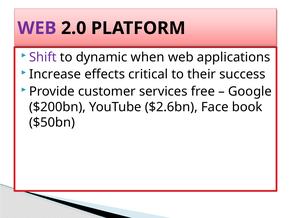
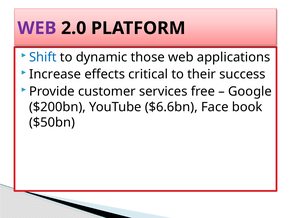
Shift colour: purple -> blue
when: when -> those
$2.6bn: $2.6bn -> $6.6bn
